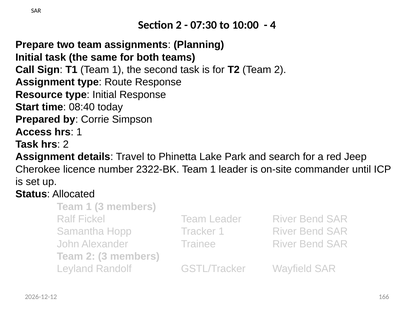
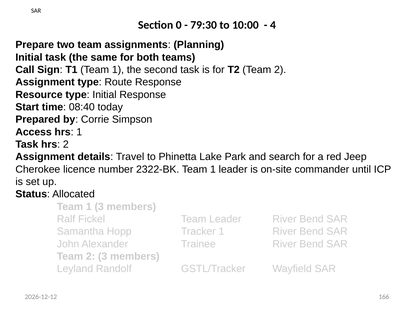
Section 2: 2 -> 0
07:30: 07:30 -> 79:30
